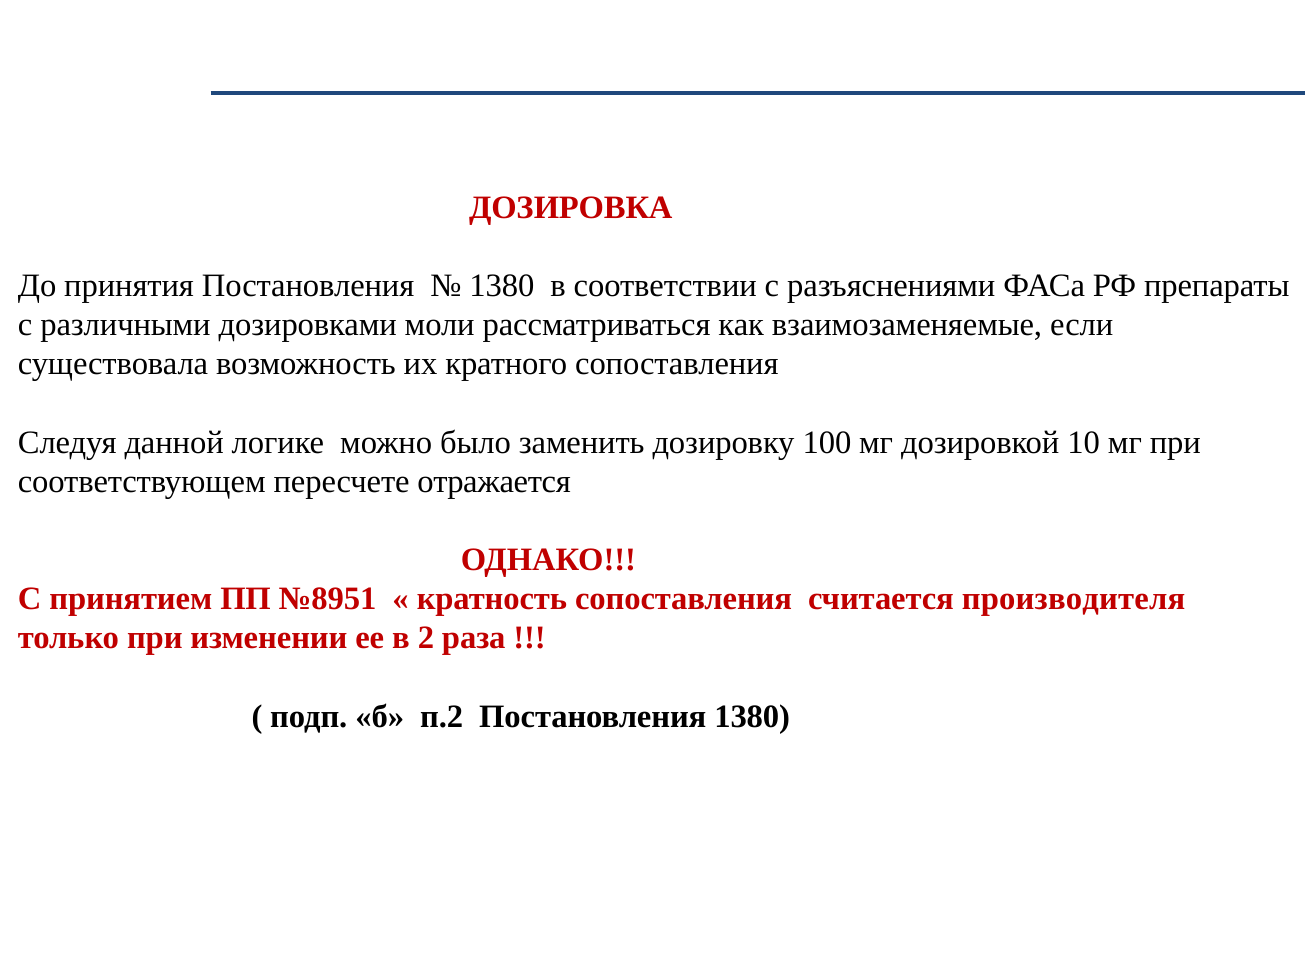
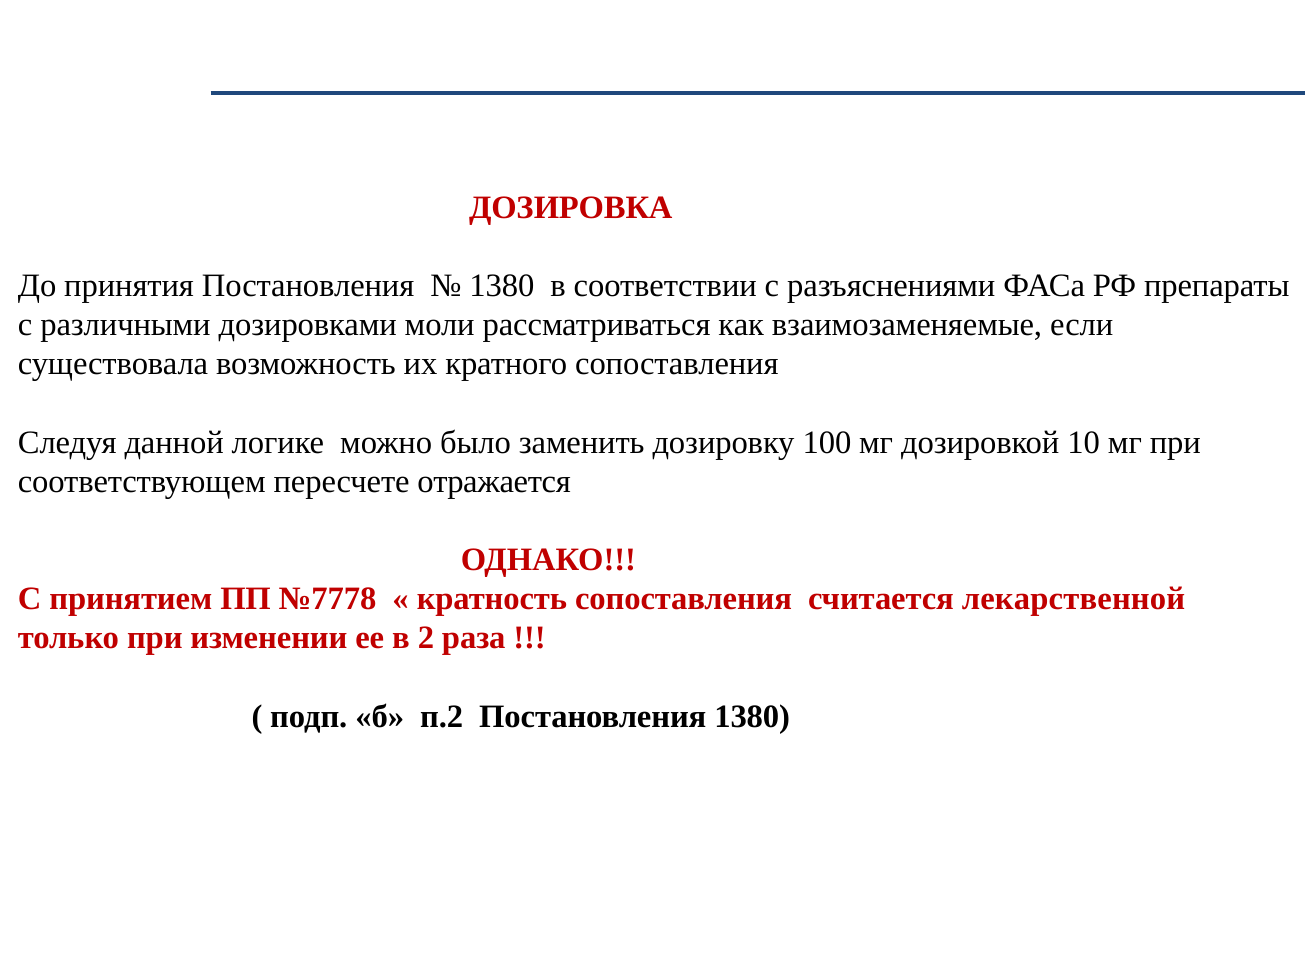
№8951: №8951 -> №7778
производителя: производителя -> лекарственной
